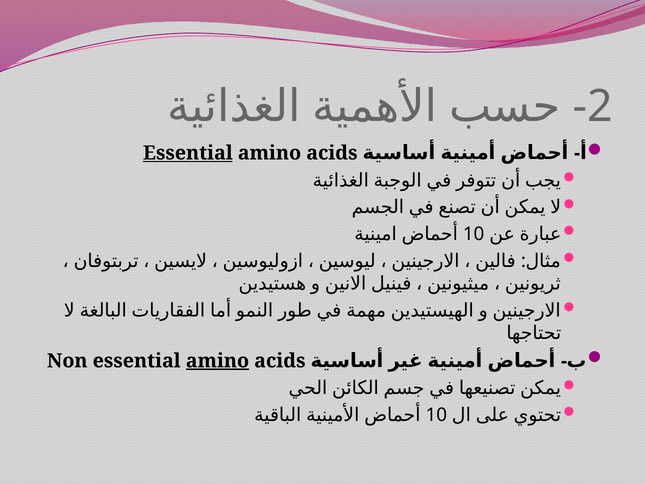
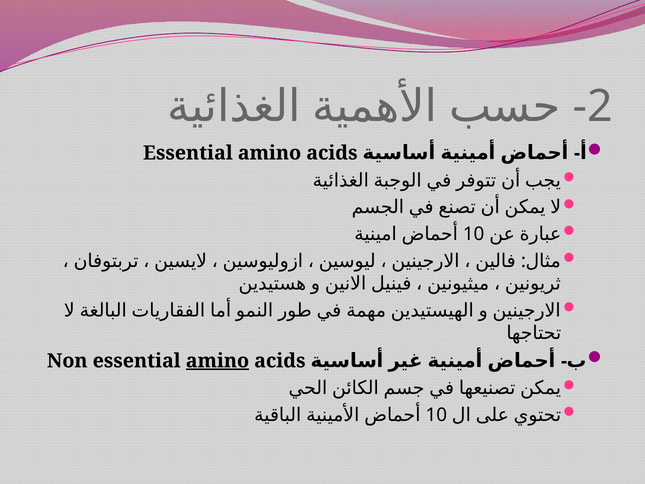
Essential at (188, 153) underline: present -> none
